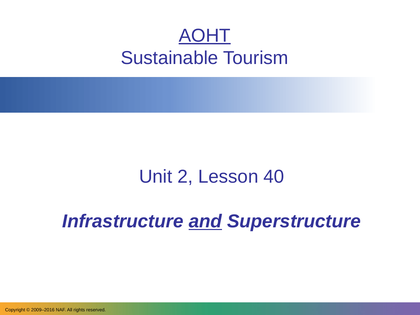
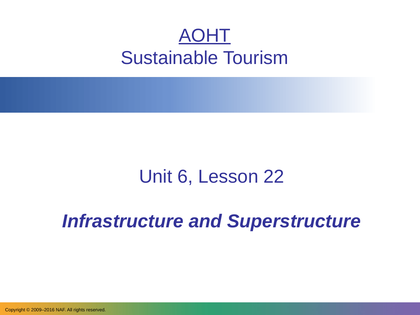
2: 2 -> 6
40: 40 -> 22
and underline: present -> none
